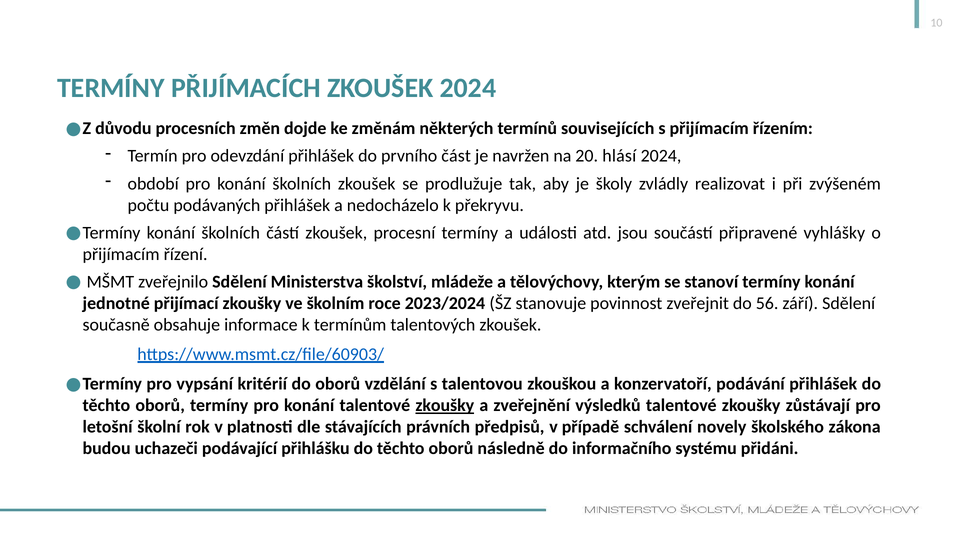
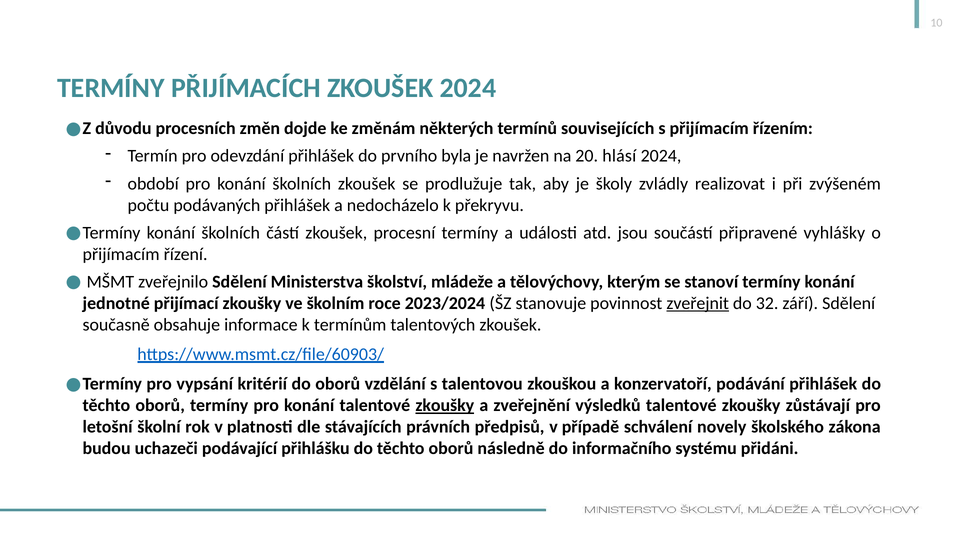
část: část -> byla
zveřejnit underline: none -> present
56: 56 -> 32
